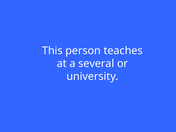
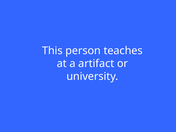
several: several -> artifact
